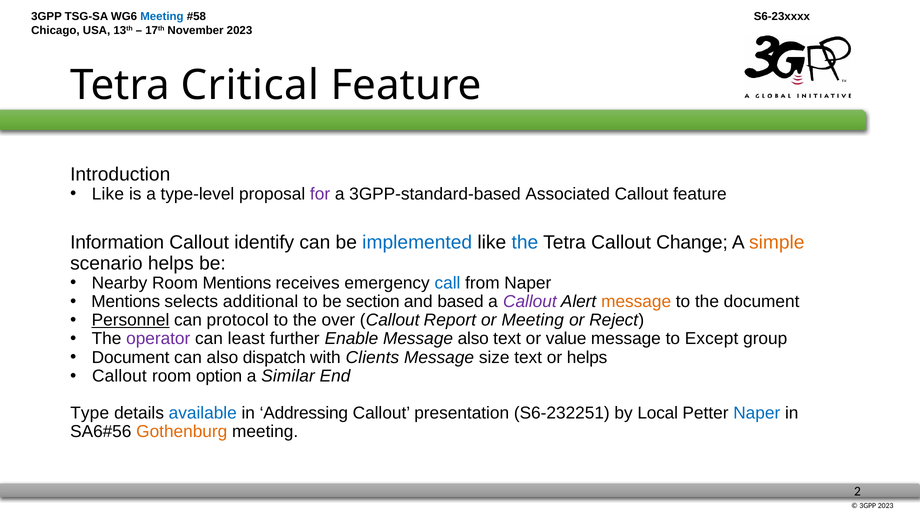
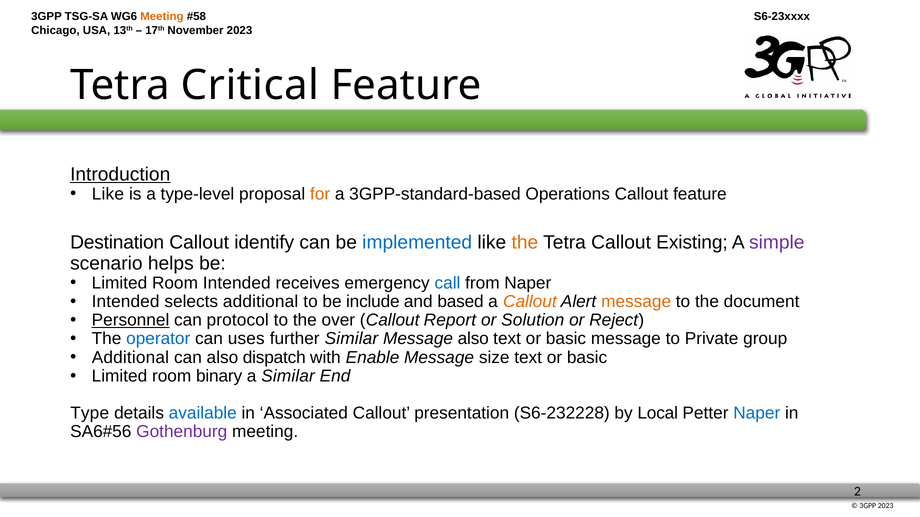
Meeting at (162, 17) colour: blue -> orange
Introduction underline: none -> present
for colour: purple -> orange
Associated: Associated -> Operations
Information: Information -> Destination
the at (525, 243) colour: blue -> orange
Change: Change -> Existing
simple colour: orange -> purple
Nearby at (119, 283): Nearby -> Limited
Room Mentions: Mentions -> Intended
Mentions at (126, 302): Mentions -> Intended
section: section -> include
Callout at (530, 302) colour: purple -> orange
or Meeting: Meeting -> Solution
operator colour: purple -> blue
least: least -> uses
further Enable: Enable -> Similar
value at (566, 339): value -> basic
Except: Except -> Private
Document at (131, 358): Document -> Additional
Clients: Clients -> Enable
helps at (587, 358): helps -> basic
Callout at (119, 376): Callout -> Limited
option: option -> binary
Addressing: Addressing -> Associated
S6-232251: S6-232251 -> S6-232228
Gothenburg colour: orange -> purple
